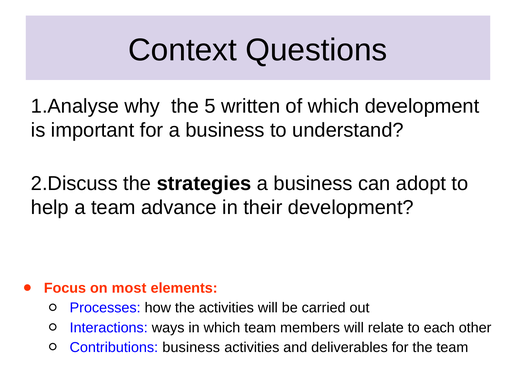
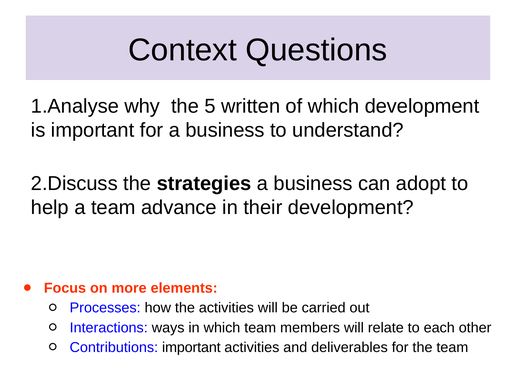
most: most -> more
Contributions business: business -> important
